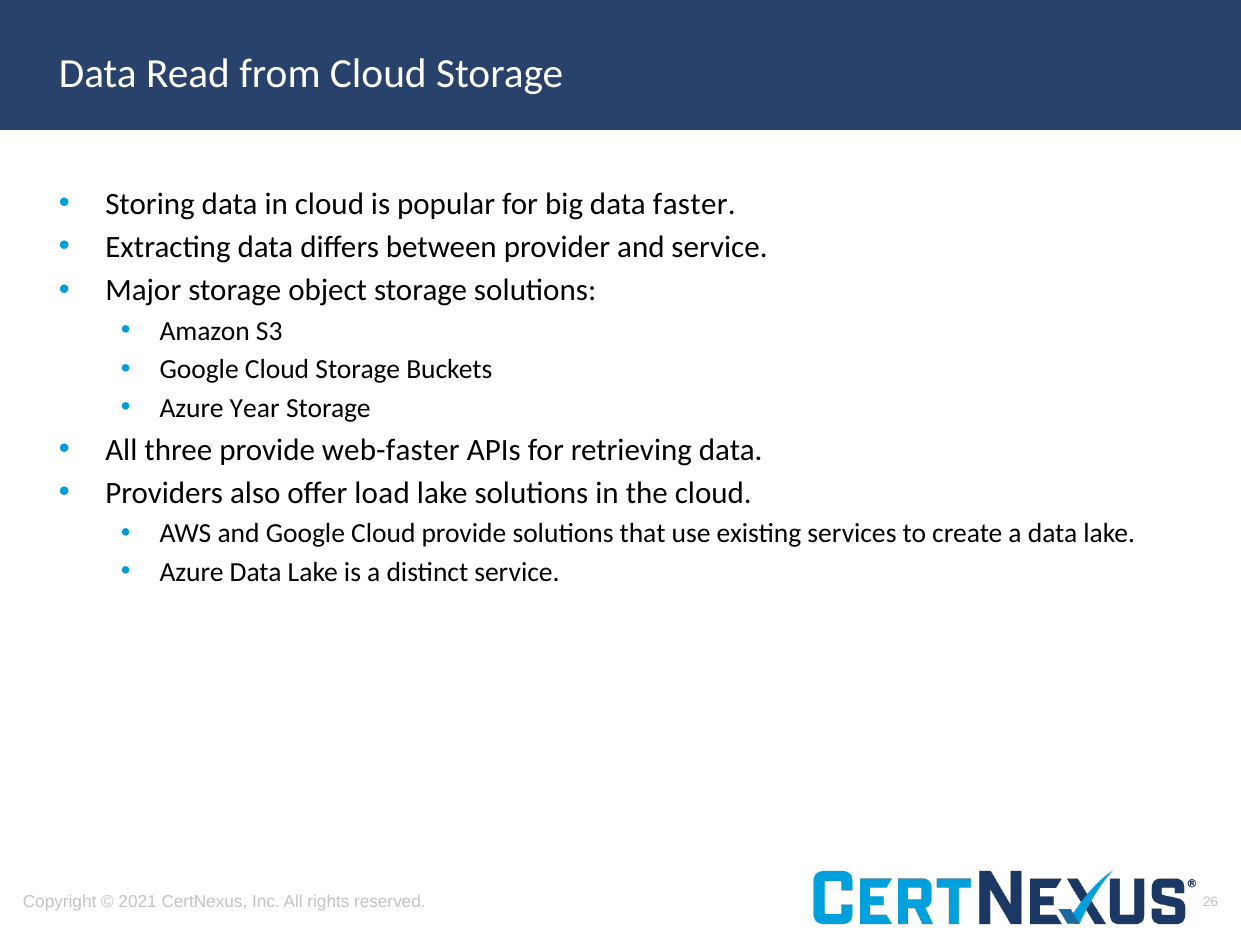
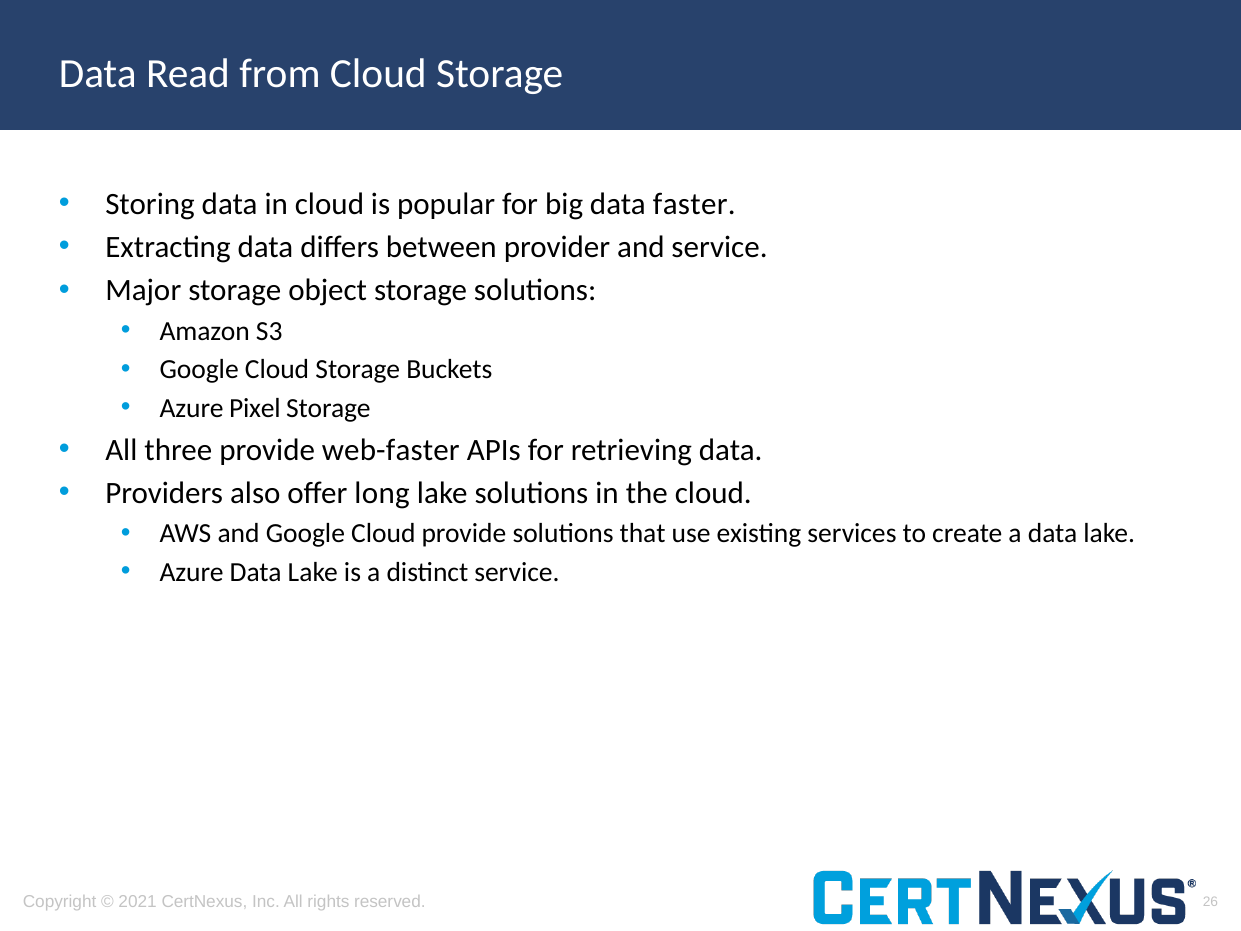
Year: Year -> Pixel
load: load -> long
